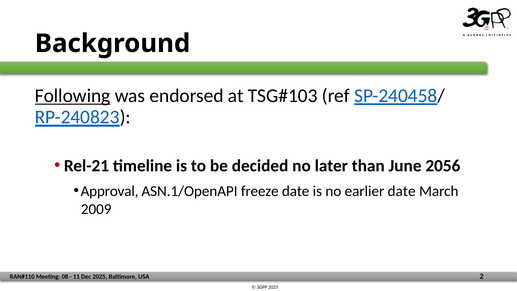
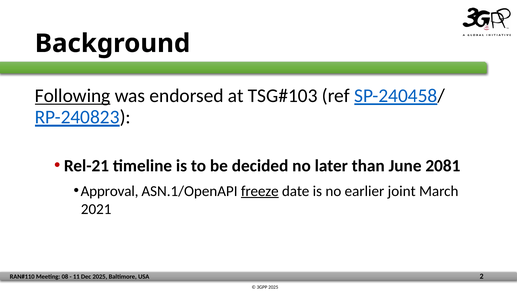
2056: 2056 -> 2081
freeze underline: none -> present
earlier date: date -> joint
2009: 2009 -> 2021
